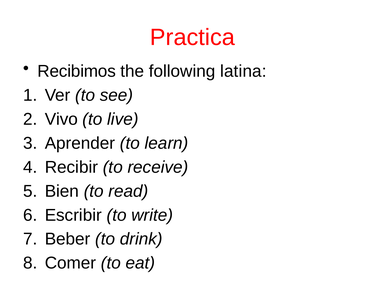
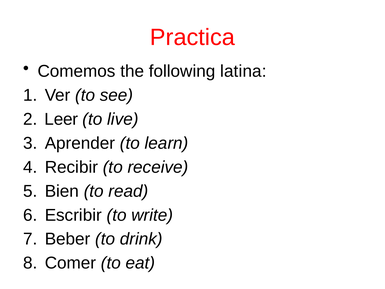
Recibimos: Recibimos -> Comemos
Vivo: Vivo -> Leer
